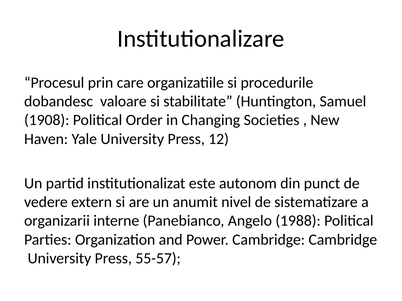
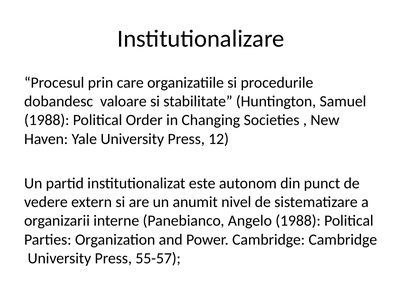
1908 at (47, 120): 1908 -> 1988
